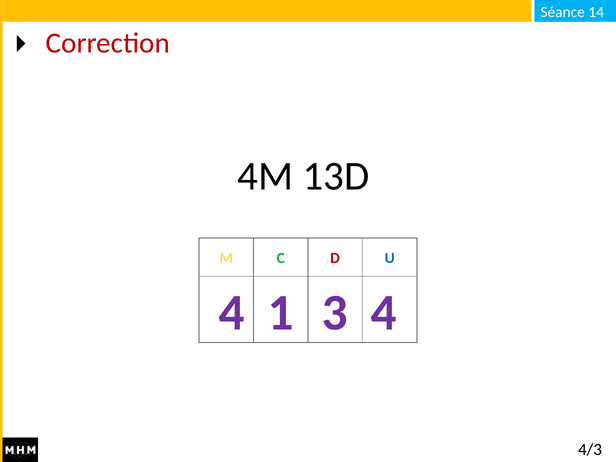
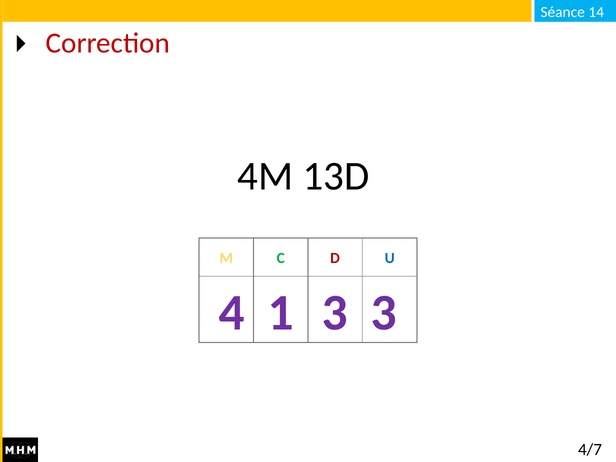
3 4: 4 -> 3
4/3: 4/3 -> 4/7
